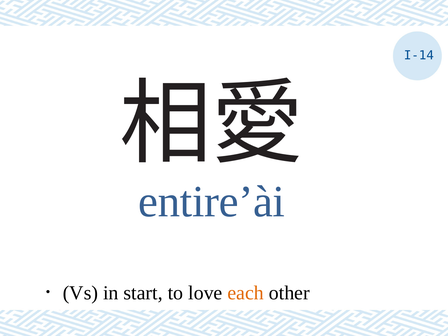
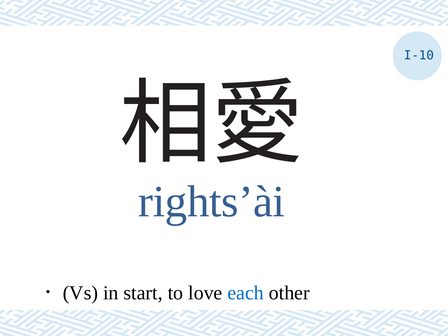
I-14: I-14 -> I-10
entire’ài: entire’ài -> rights’ài
each colour: orange -> blue
